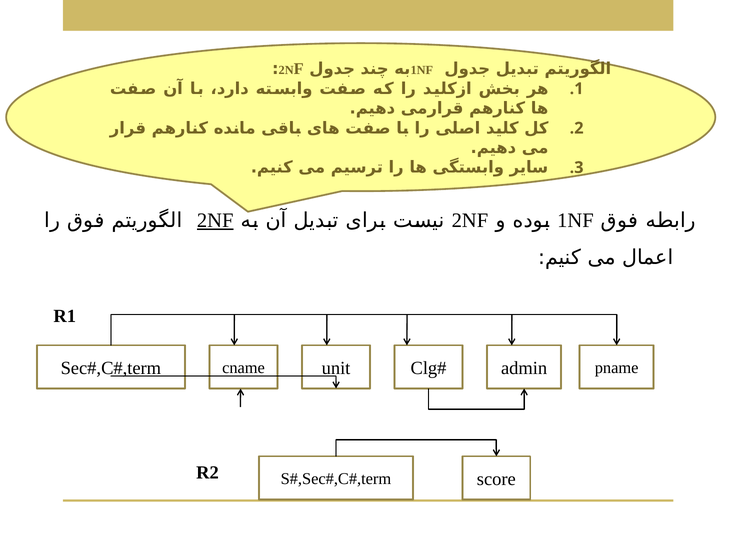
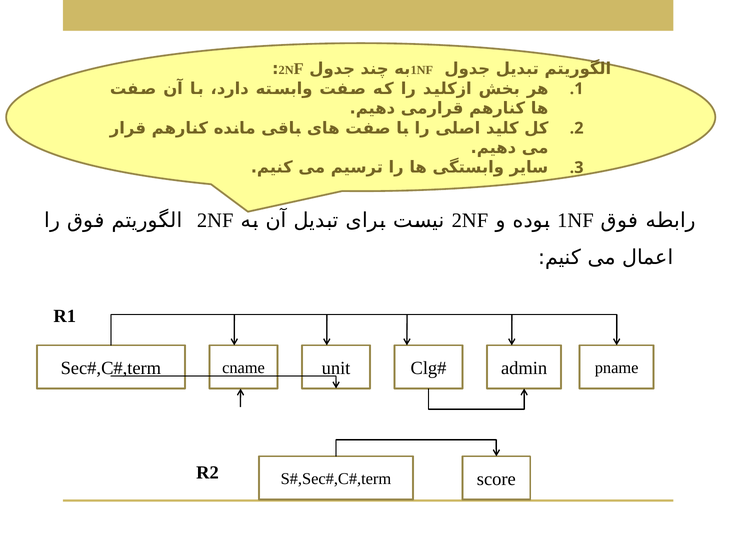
2NF at (215, 220) underline: present -> none
